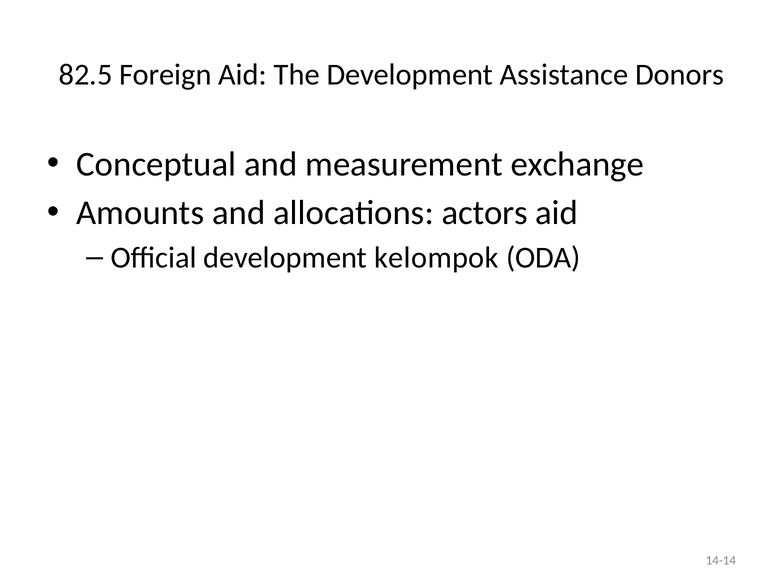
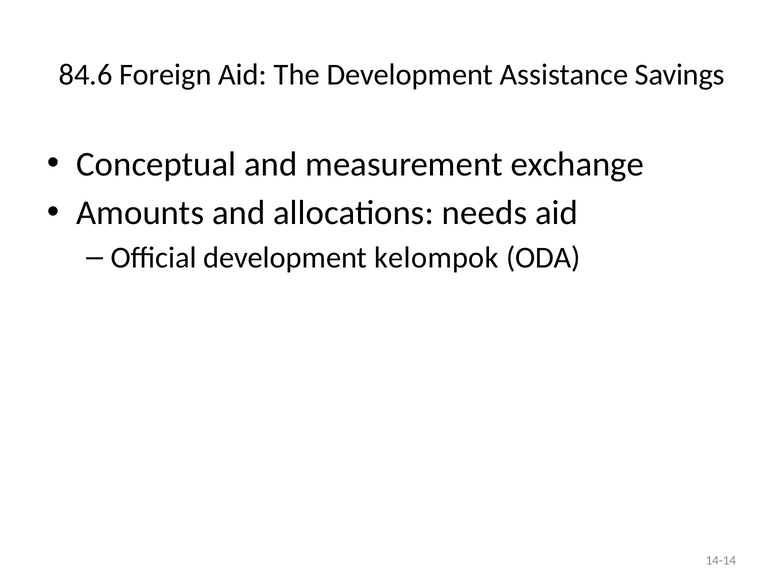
82.5: 82.5 -> 84.6
Donors: Donors -> Savings
actors: actors -> needs
